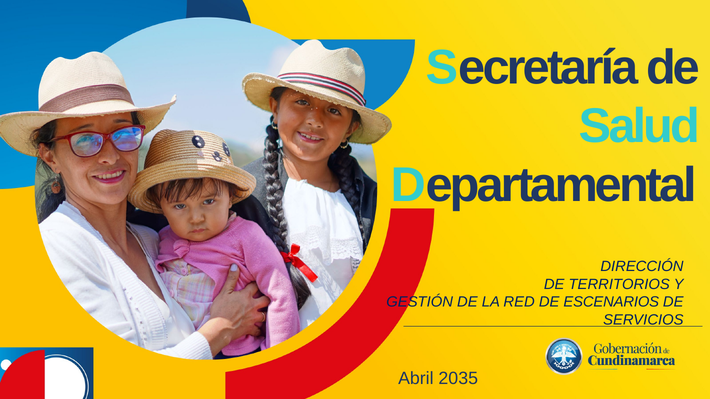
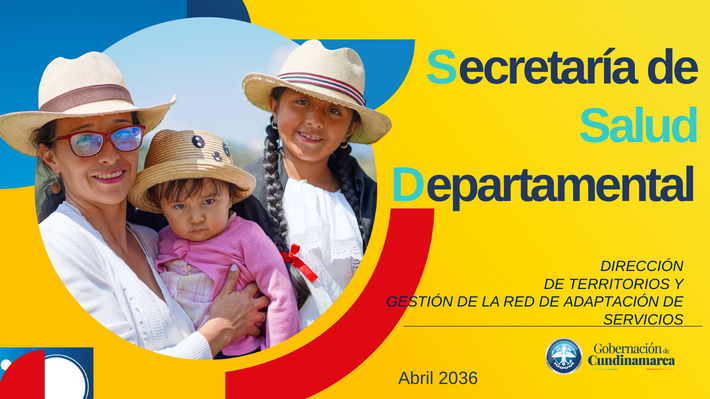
ESCENARIOS: ESCENARIOS -> ADAPTACIÓN
2035: 2035 -> 2036
